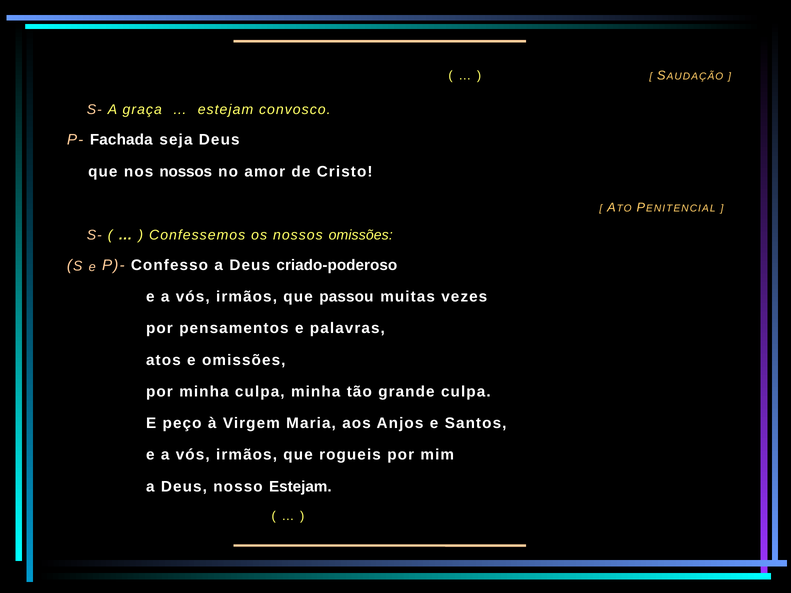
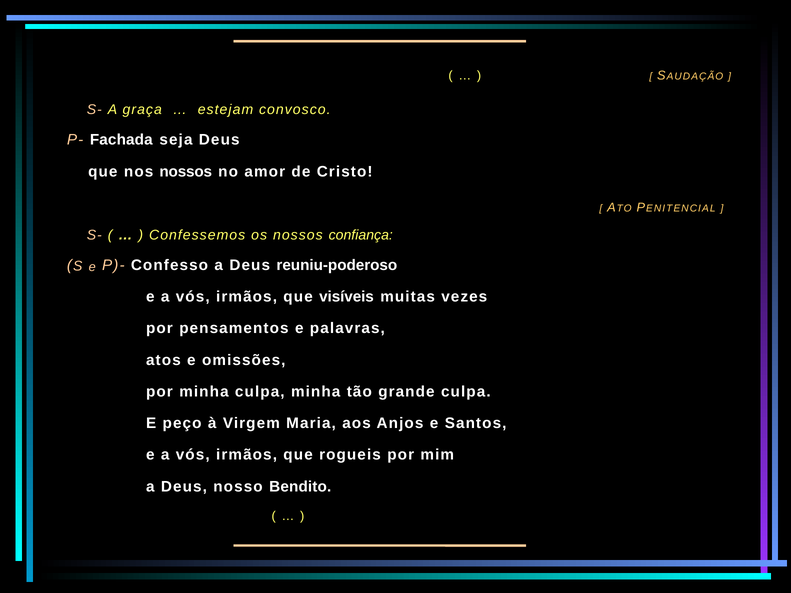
nossos omissões: omissões -> confiança
criado-poderoso: criado-poderoso -> reuniu-poderoso
passou: passou -> visíveis
nosso Estejam: Estejam -> Bendito
